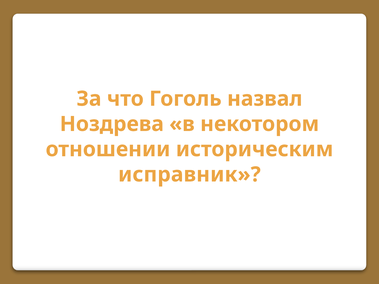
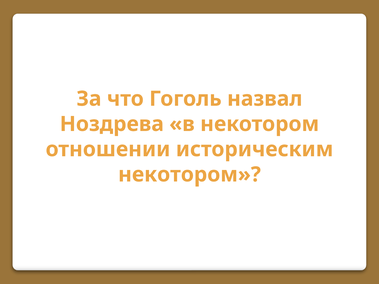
исправник at (189, 175): исправник -> некотором
